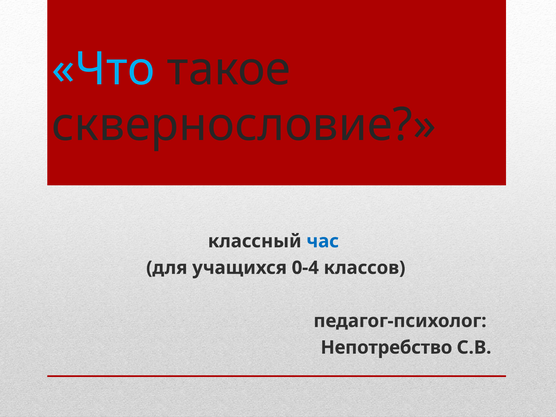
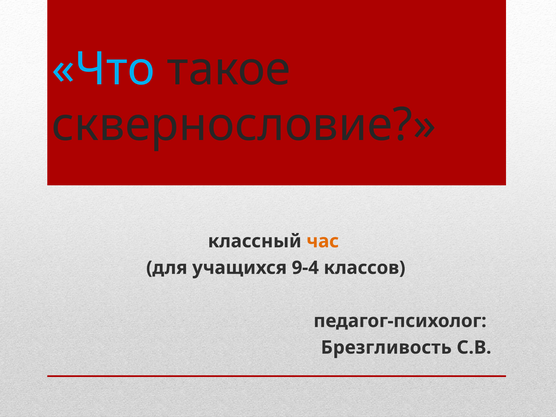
час colour: blue -> orange
0-4: 0-4 -> 9-4
Непотребство: Непотребство -> Брезгливость
